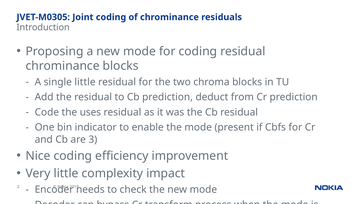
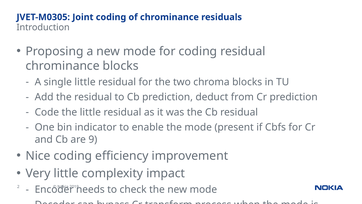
the uses: uses -> little
3: 3 -> 9
